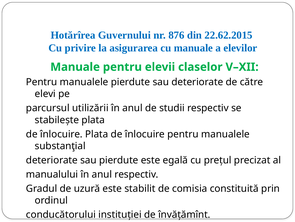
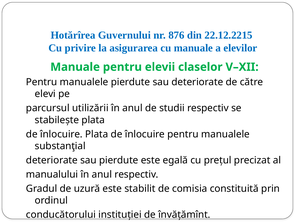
22.62.2015: 22.62.2015 -> 22.12.2215
